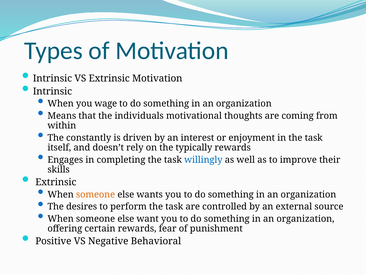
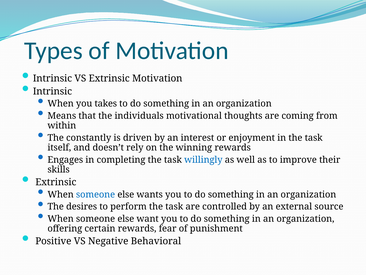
wage: wage -> takes
typically: typically -> winning
someone at (96, 194) colour: orange -> blue
